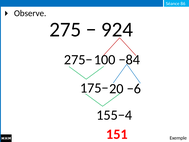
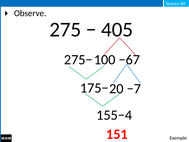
924: 924 -> 405
−84: −84 -> −67
−6: −6 -> −7
